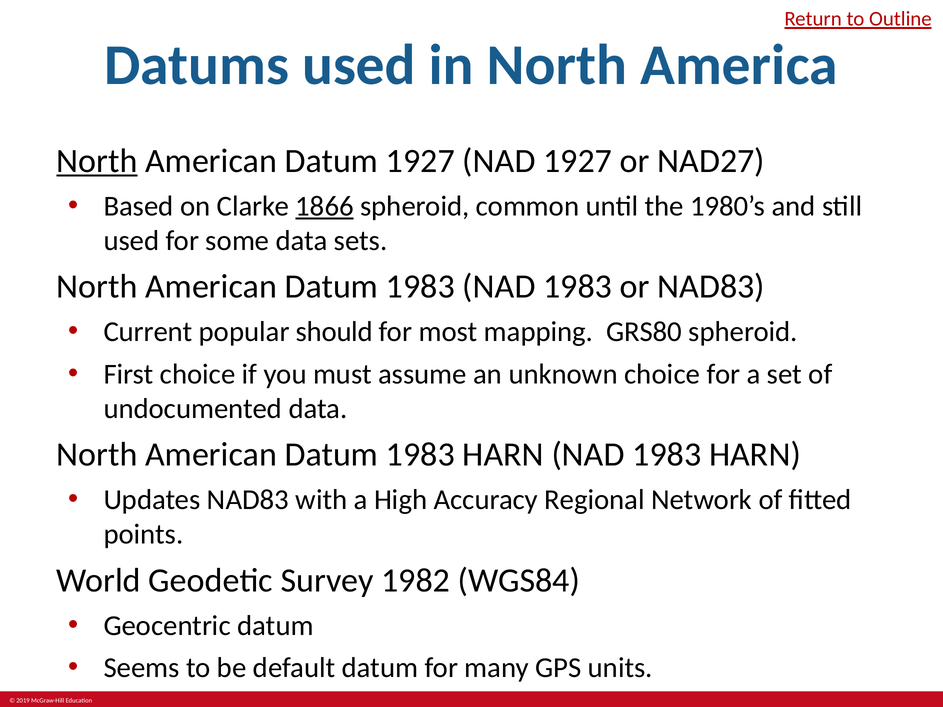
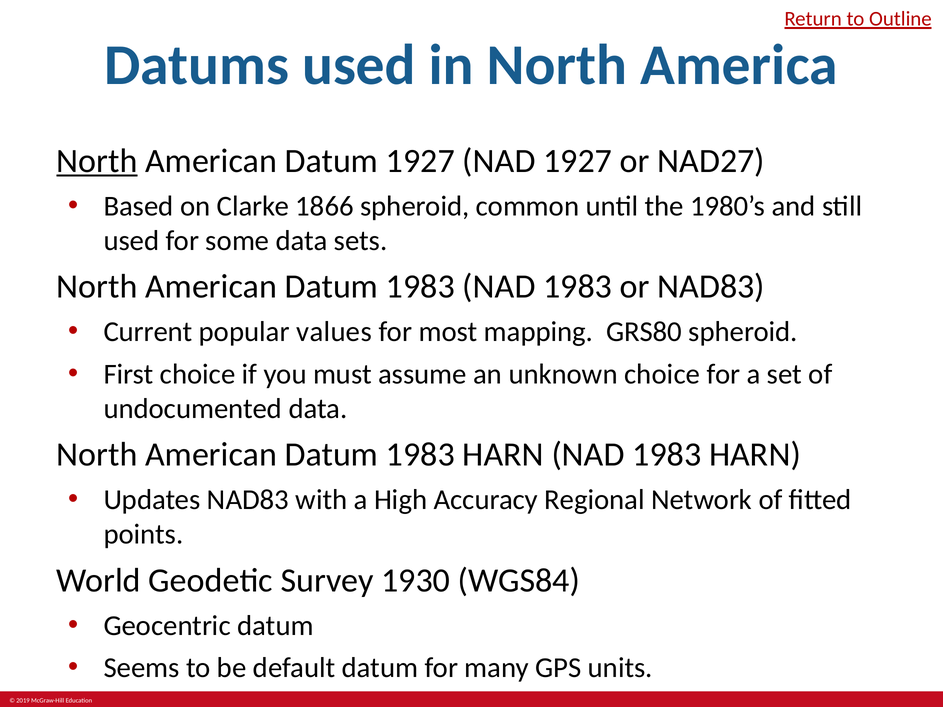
1866 underline: present -> none
should: should -> values
1982: 1982 -> 1930
